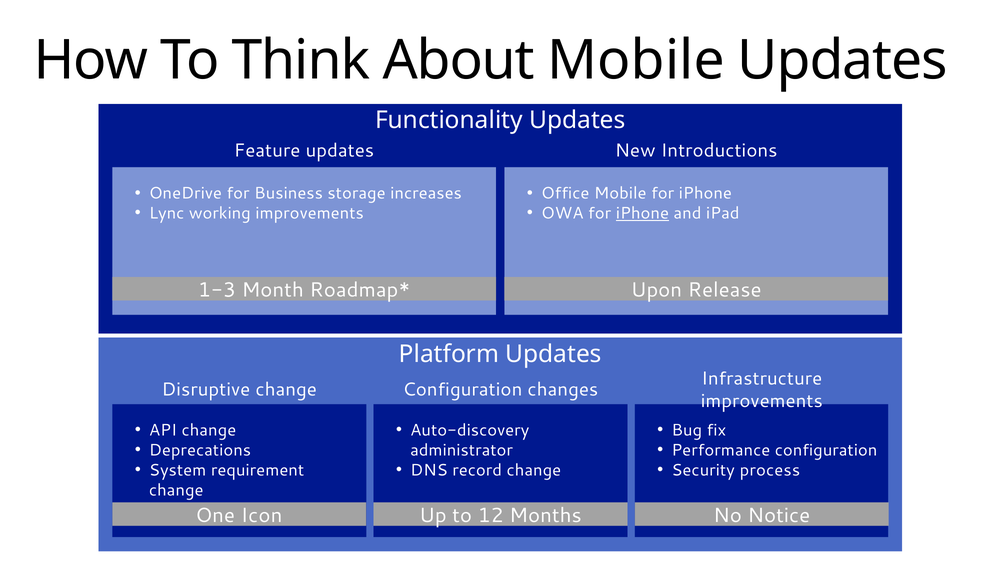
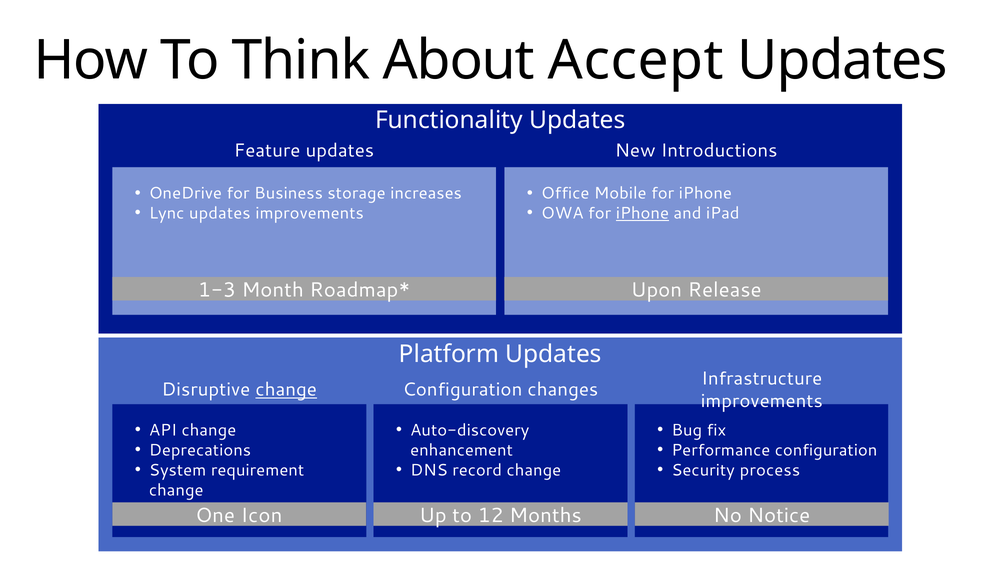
About Mobile: Mobile -> Accept
Lync working: working -> updates
change at (286, 390) underline: none -> present
administrator: administrator -> enhancement
